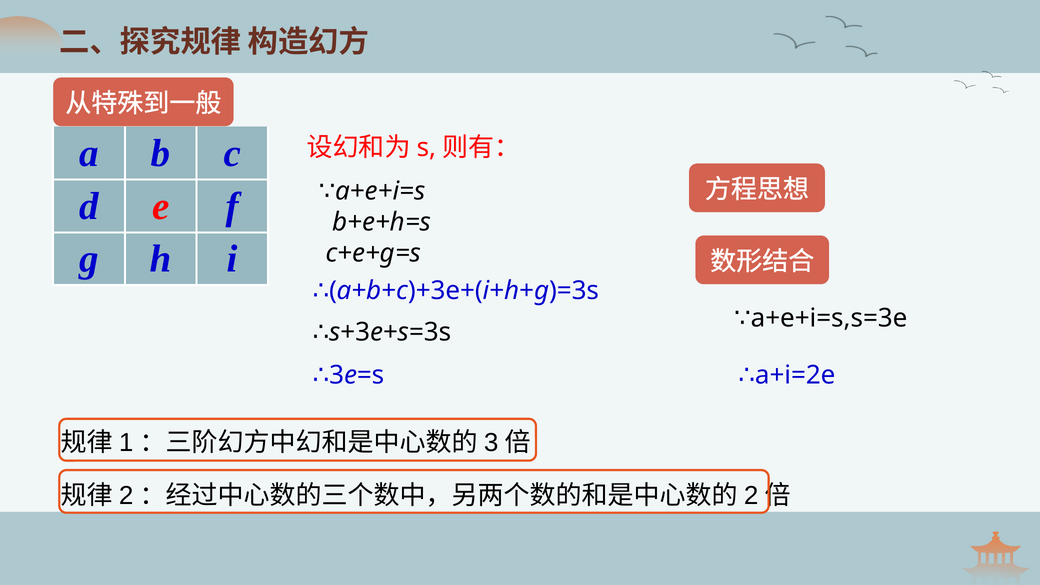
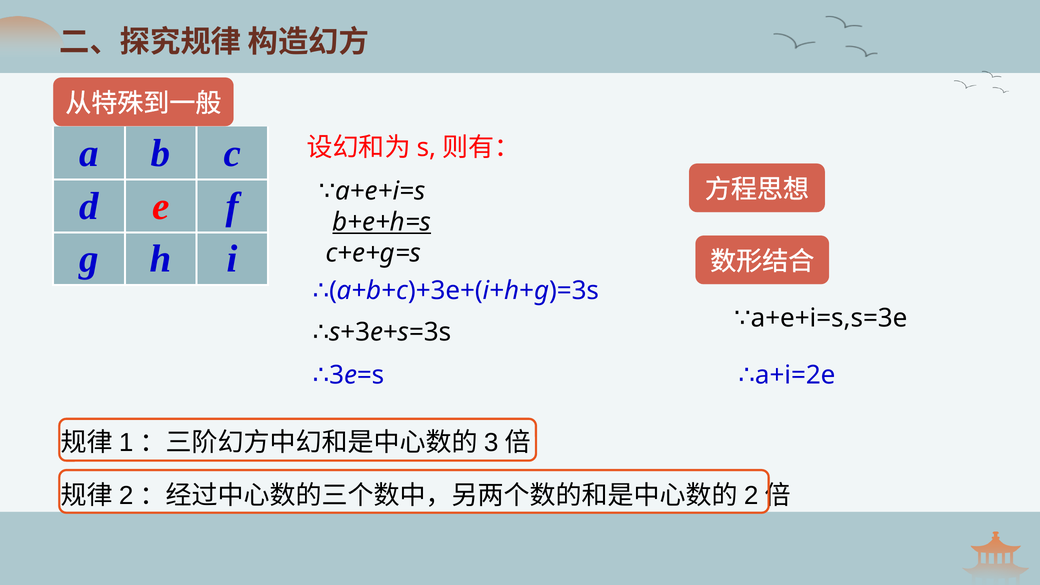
b+e+h=s underline: none -> present
